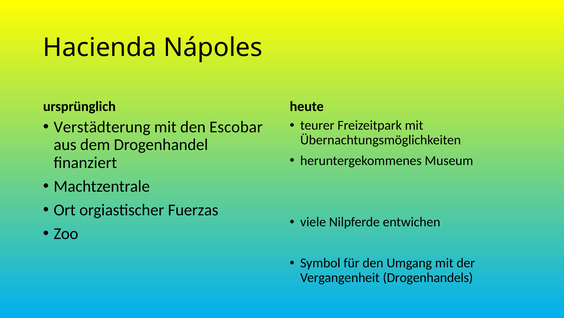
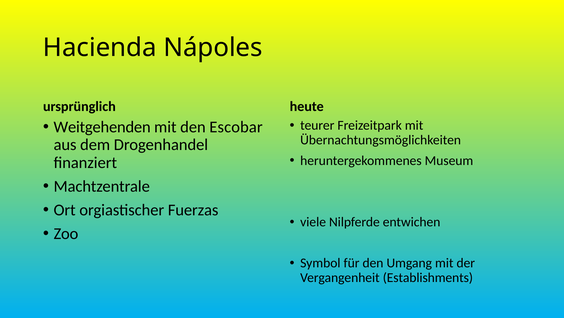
Verstädterung: Verstädterung -> Weitgehenden
Drogenhandels: Drogenhandels -> Establishments
